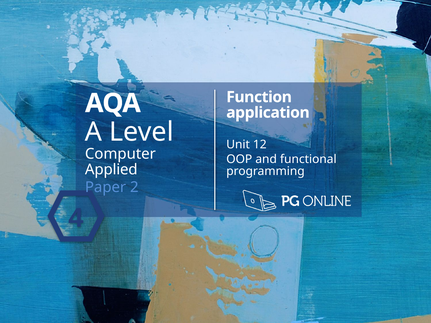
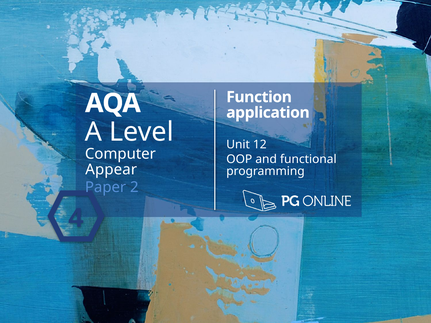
Applied: Applied -> Appear
